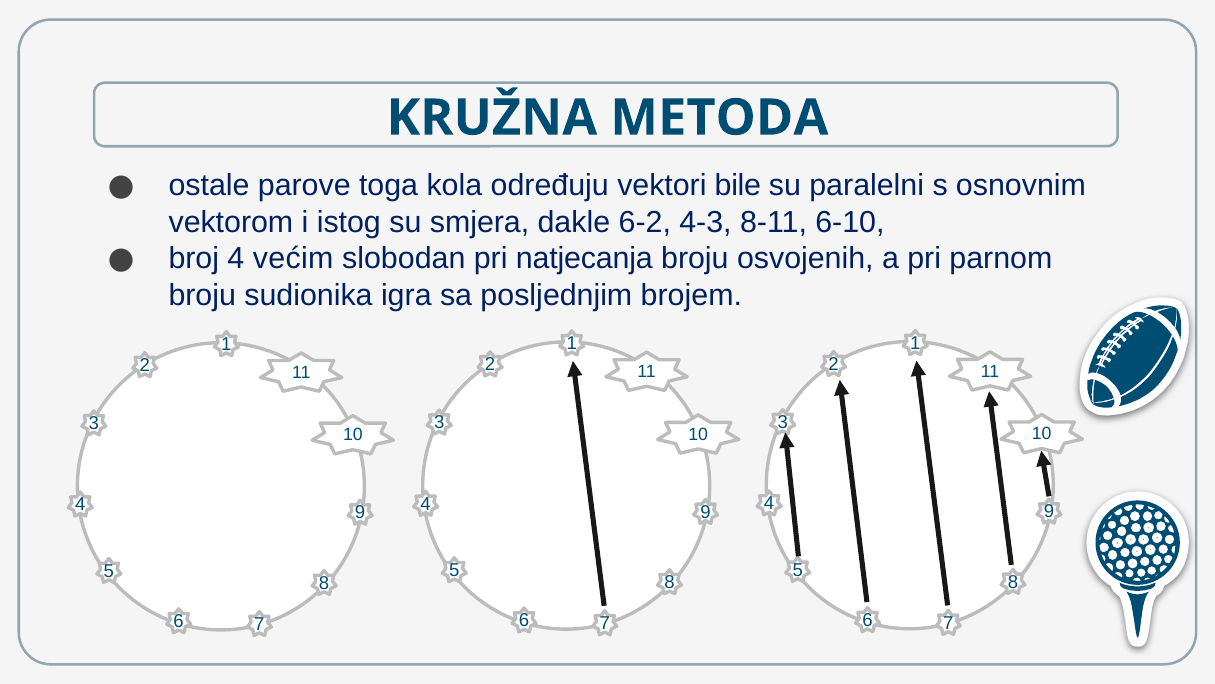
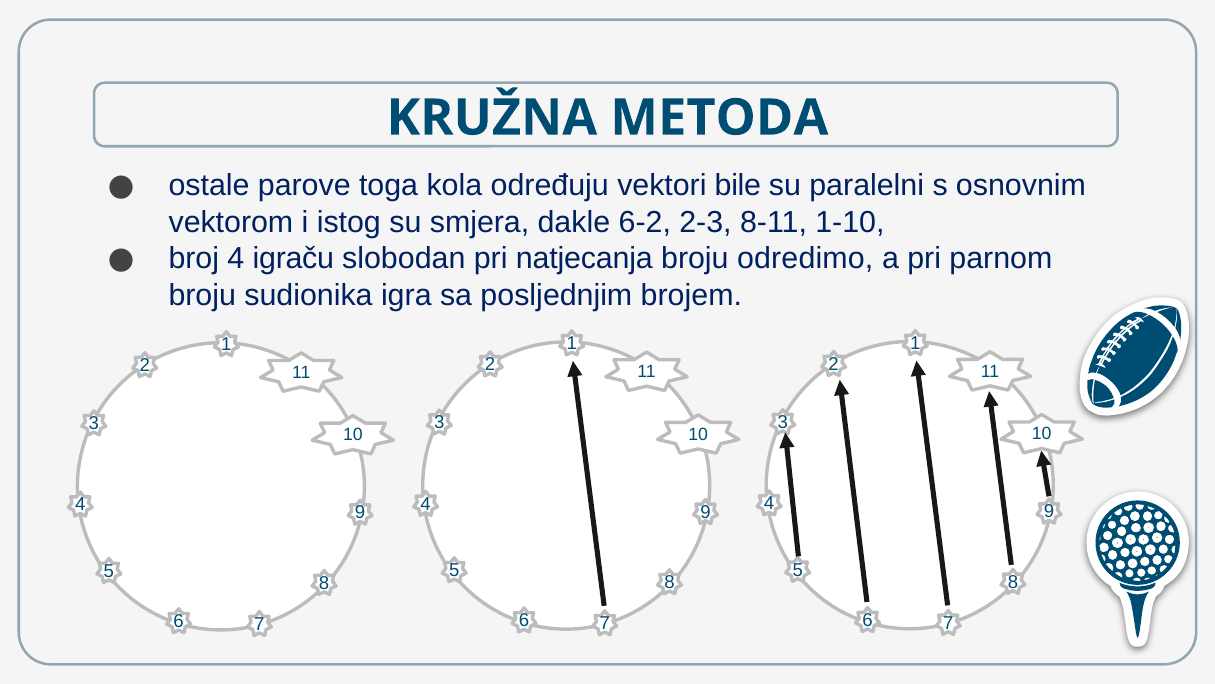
4-3: 4-3 -> 2-3
6-10: 6-10 -> 1-10
većim: većim -> igraču
osvojenih: osvojenih -> odredimo
